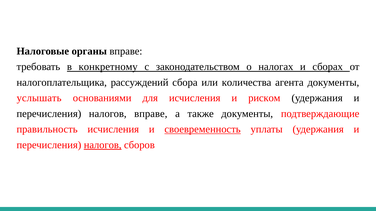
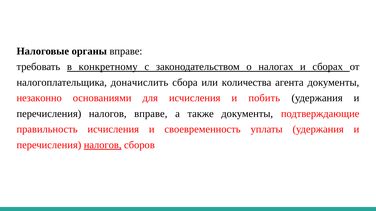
рассуждений: рассуждений -> доначислить
услышать: услышать -> незаконно
риском: риском -> побить
своевременность underline: present -> none
